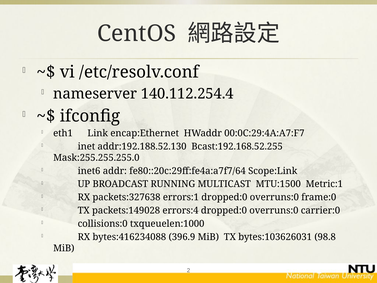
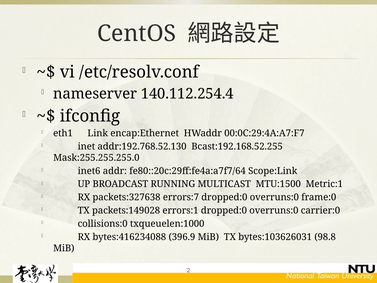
addr:192.188.52.130: addr:192.188.52.130 -> addr:192.768.52.130
errors:1: errors:1 -> errors:7
errors:4: errors:4 -> errors:1
